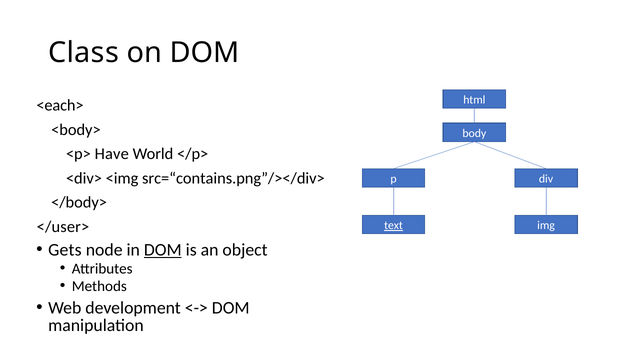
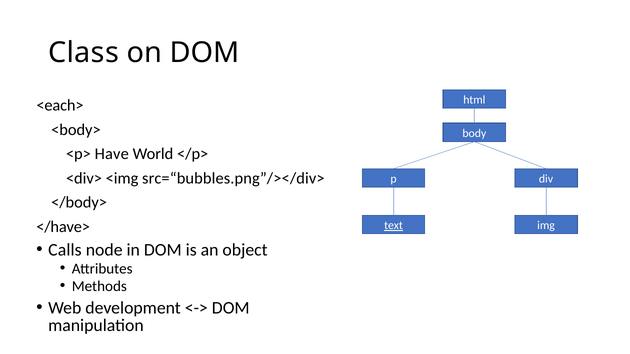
src=“contains.png”/></div>: src=“contains.png”/></div> -> src=“bubbles.png”/></div>
</user>: </user> -> </have>
Gets: Gets -> Calls
DOM at (163, 250) underline: present -> none
